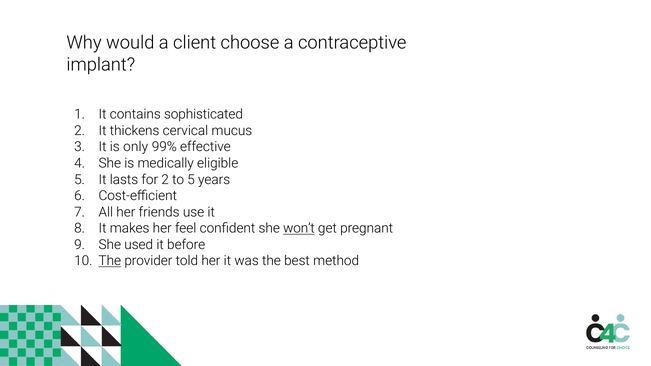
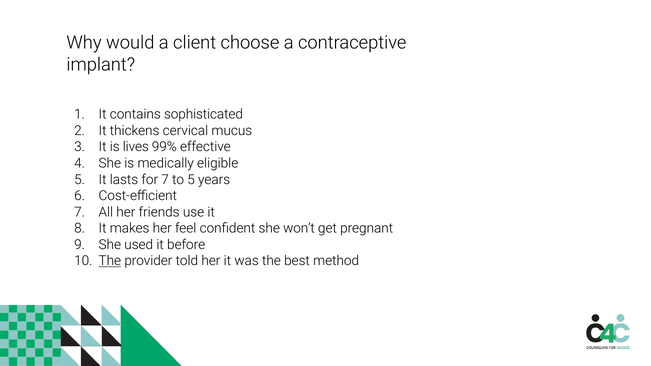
only: only -> lives
for 2: 2 -> 7
won’t underline: present -> none
